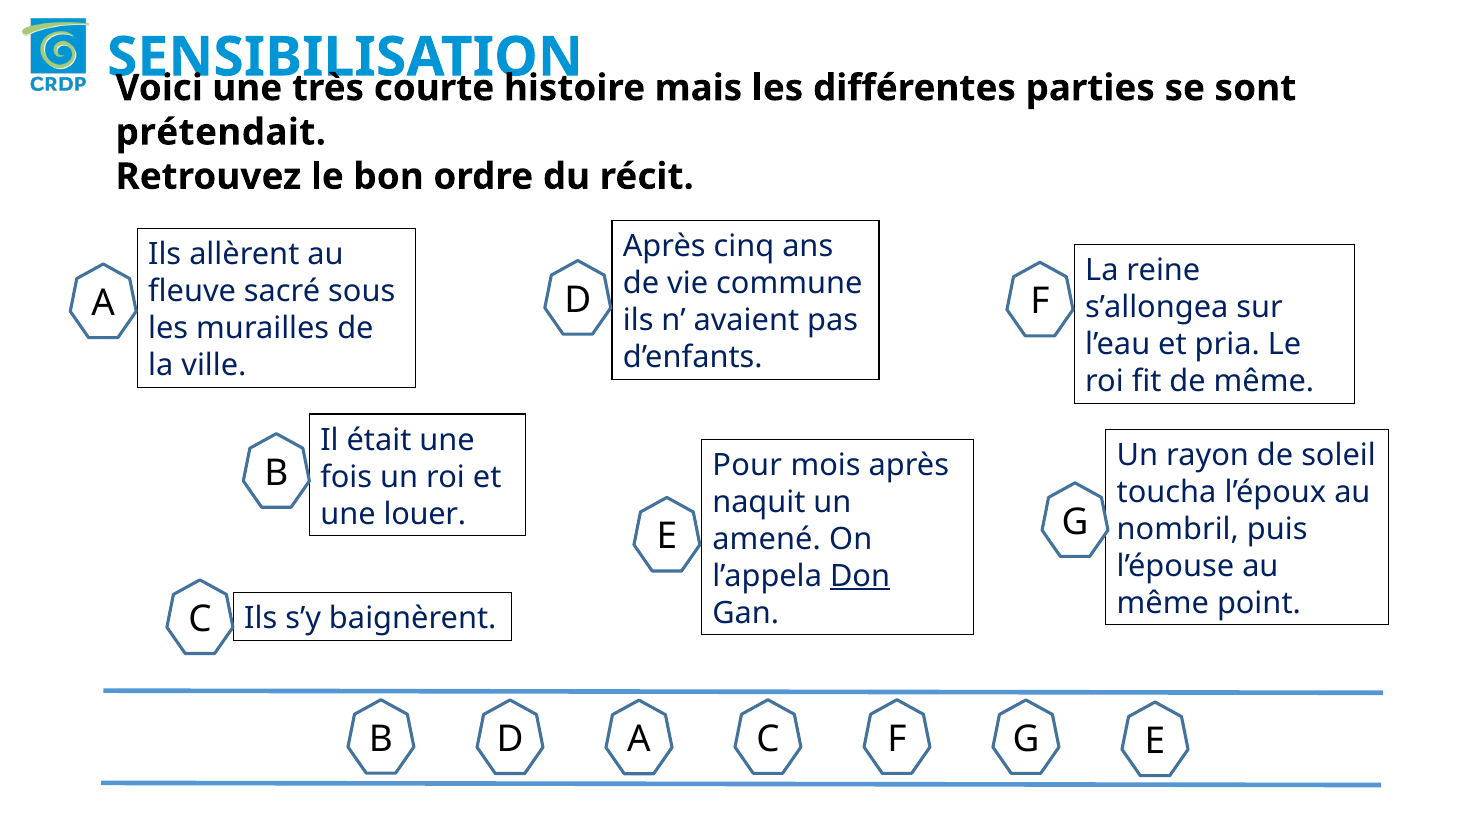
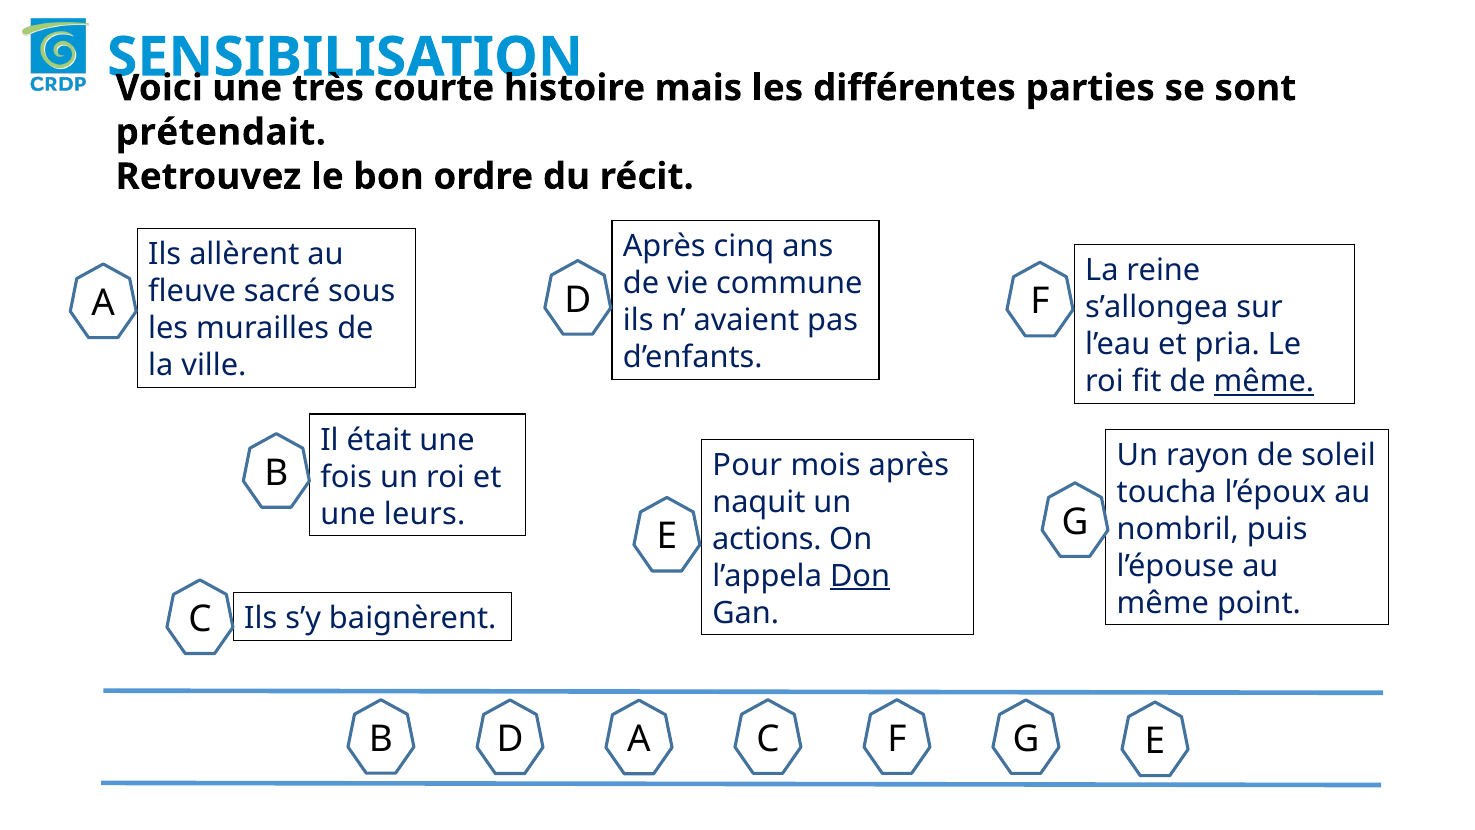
même at (1264, 381) underline: none -> present
louer: louer -> leurs
amené: amené -> actions
